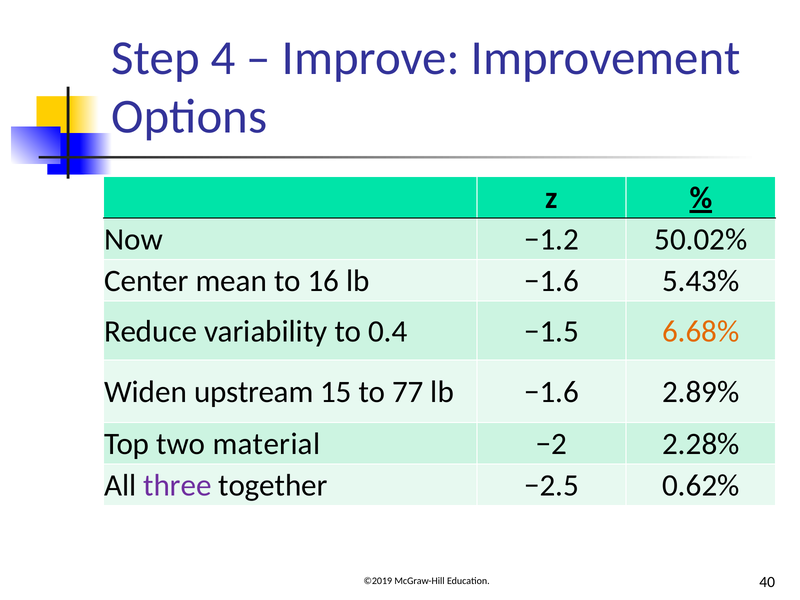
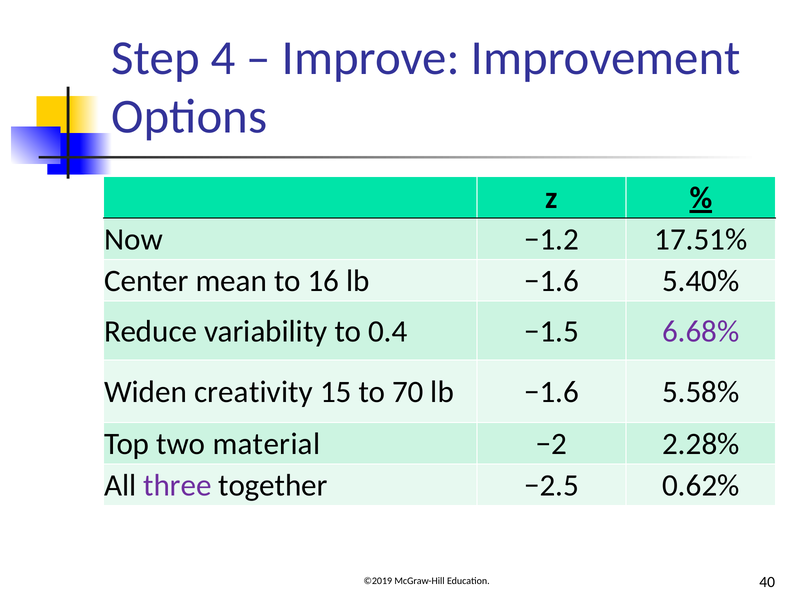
50.02%: 50.02% -> 17.51%
5.43%: 5.43% -> 5.40%
6.68% colour: orange -> purple
upstream: upstream -> creativity
77: 77 -> 70
2.89%: 2.89% -> 5.58%
